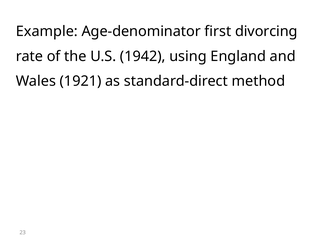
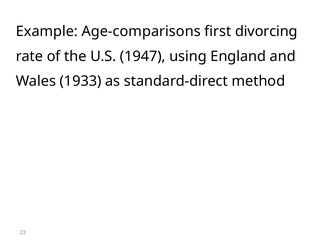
Age-denominator: Age-denominator -> Age-comparisons
1942: 1942 -> 1947
1921: 1921 -> 1933
